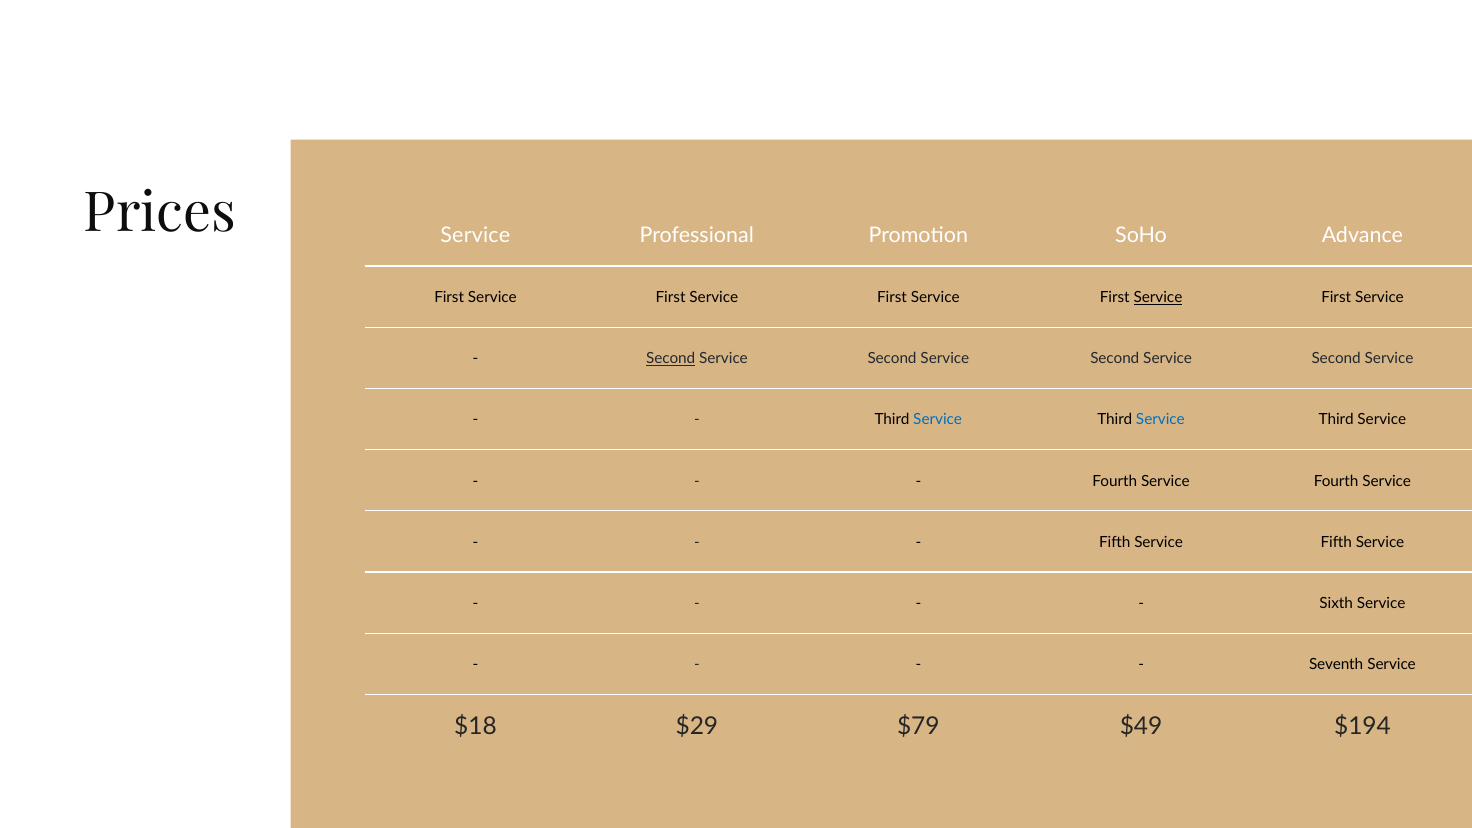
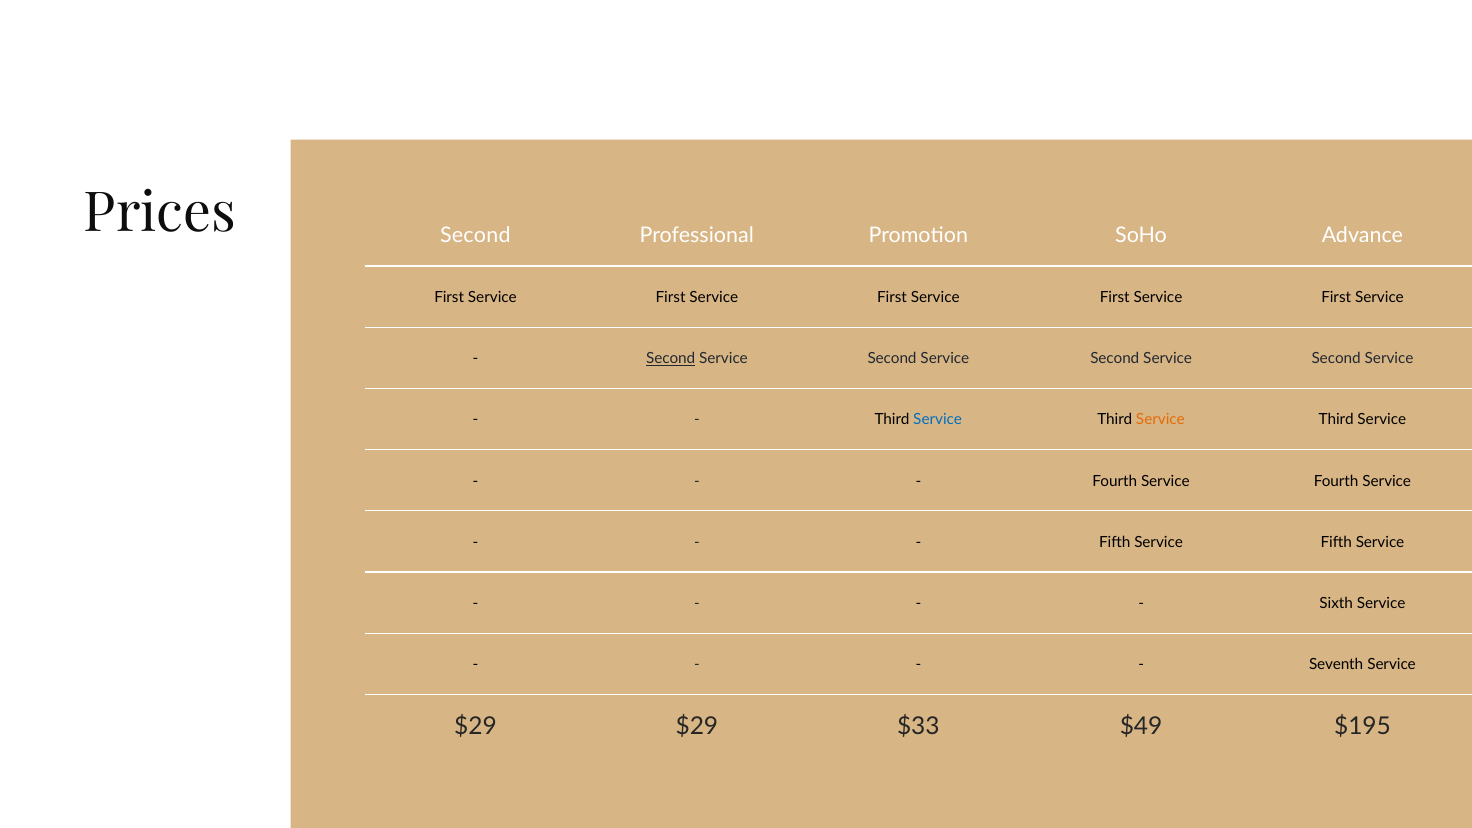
Service at (475, 235): Service -> Second
Service at (1158, 297) underline: present -> none
Service at (1160, 420) colour: blue -> orange
$18 at (475, 726): $18 -> $29
$79: $79 -> $33
$194: $194 -> $195
